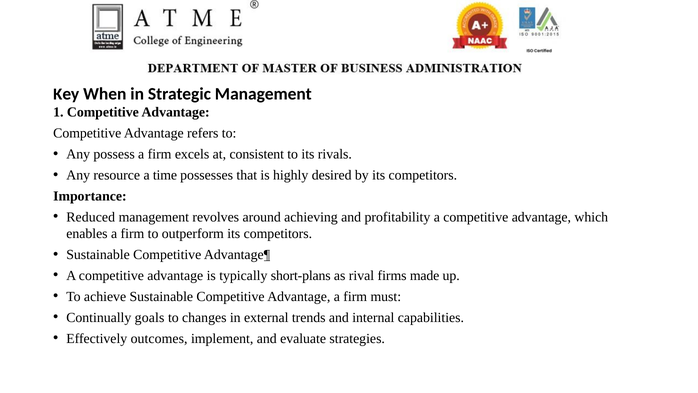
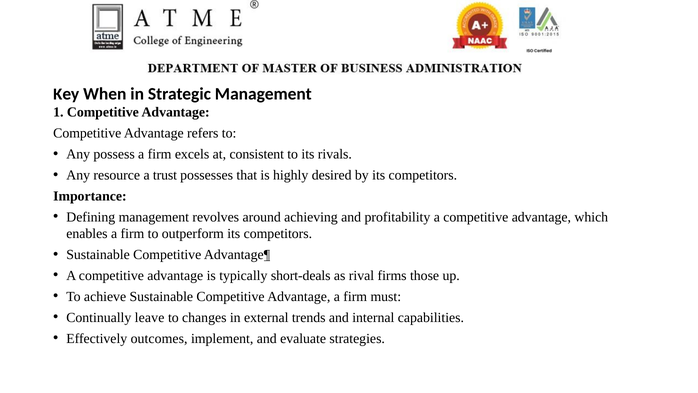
time: time -> trust
Reduced: Reduced -> Defining
short-plans: short-plans -> short-deals
made: made -> those
goals: goals -> leave
